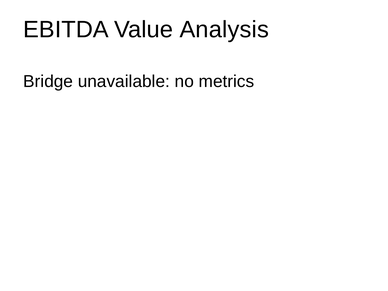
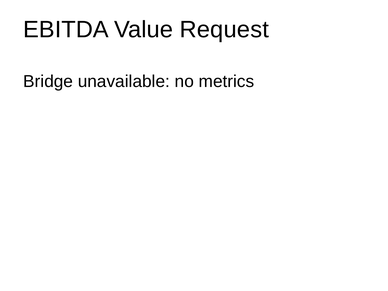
Analysis: Analysis -> Request
